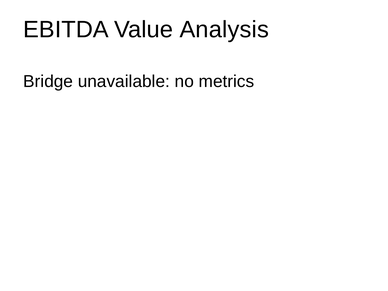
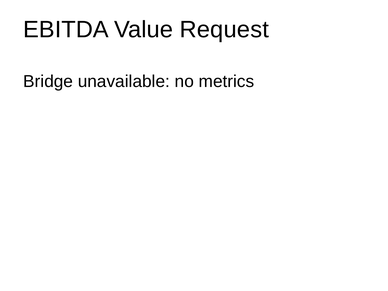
Analysis: Analysis -> Request
